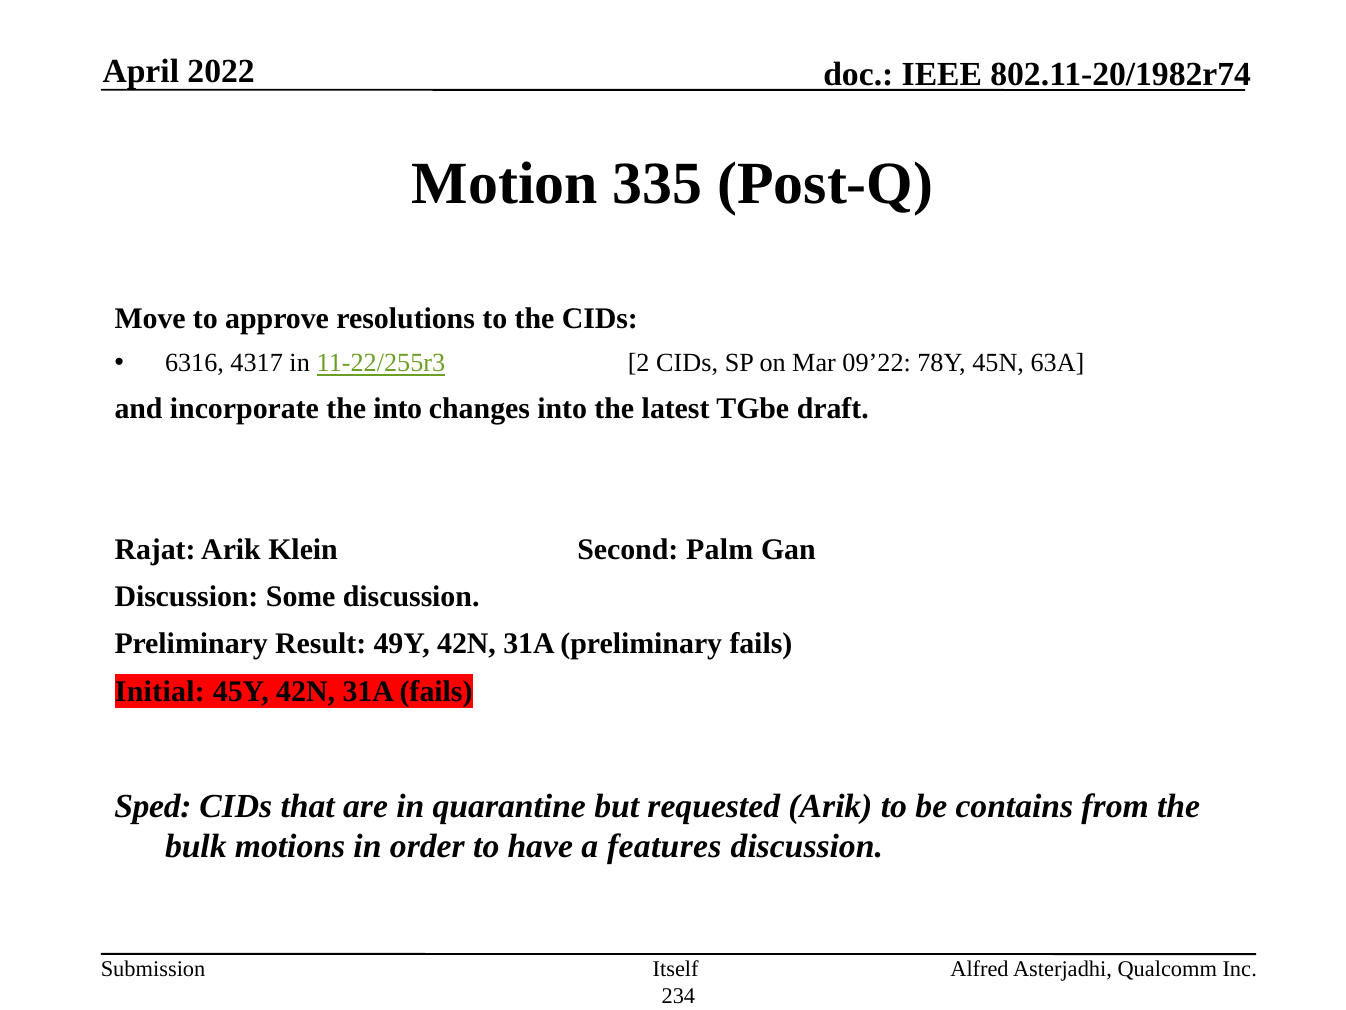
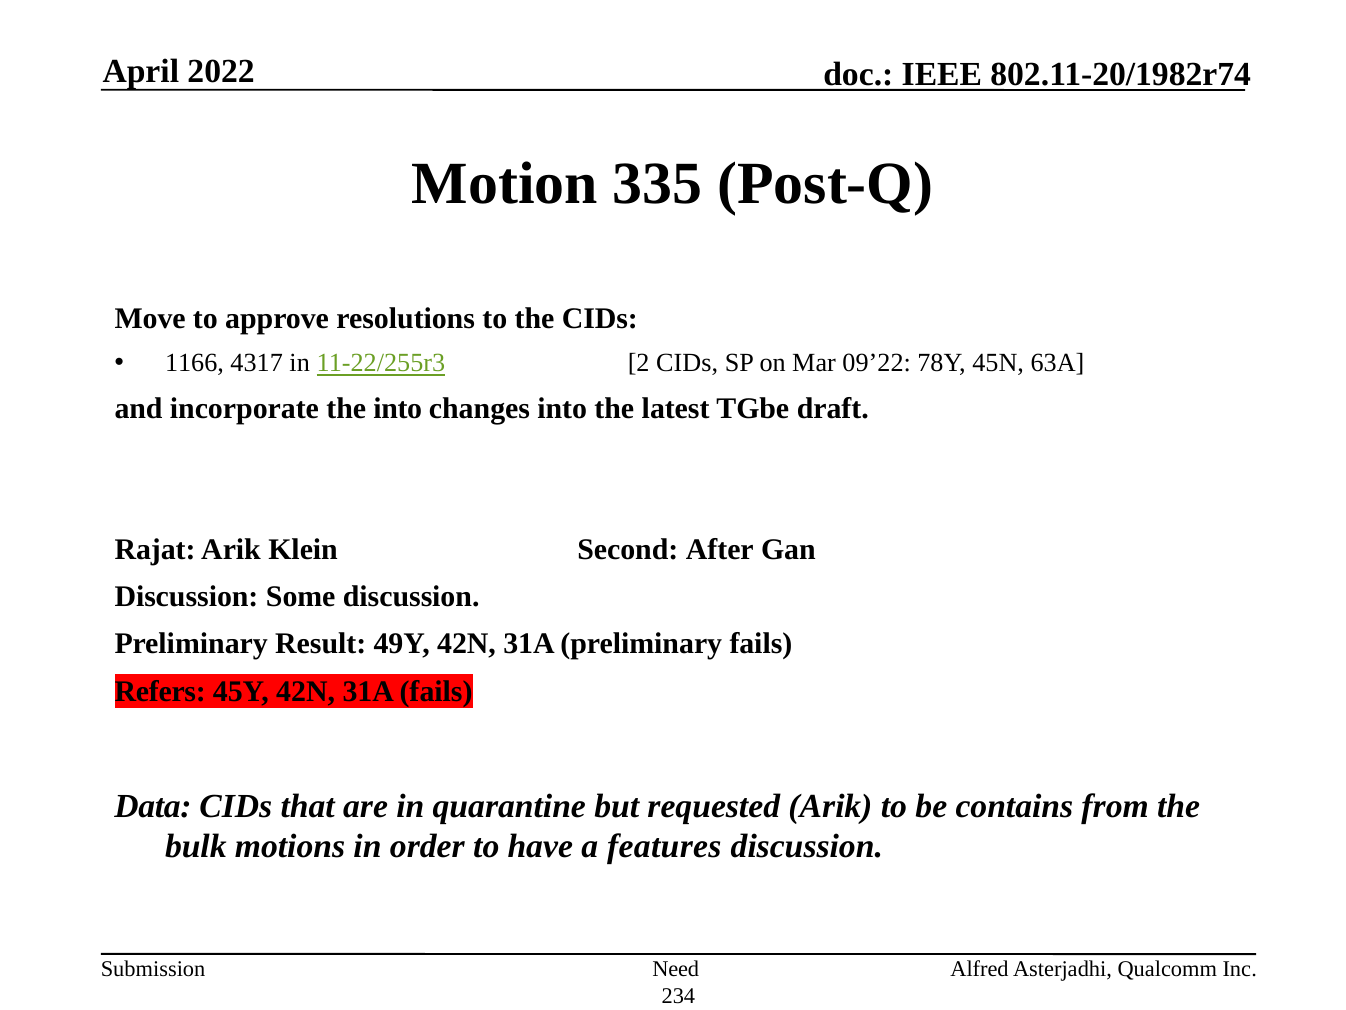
6316: 6316 -> 1166
Palm: Palm -> After
Initial: Initial -> Refers
Sped: Sped -> Data
Itself: Itself -> Need
